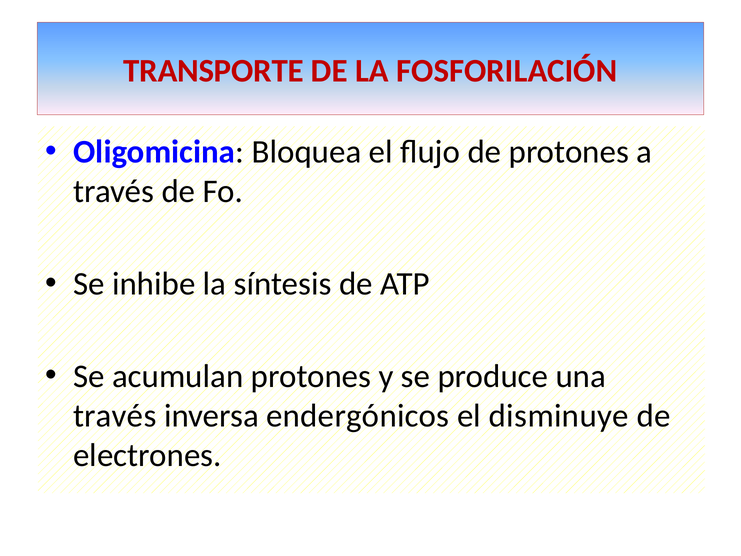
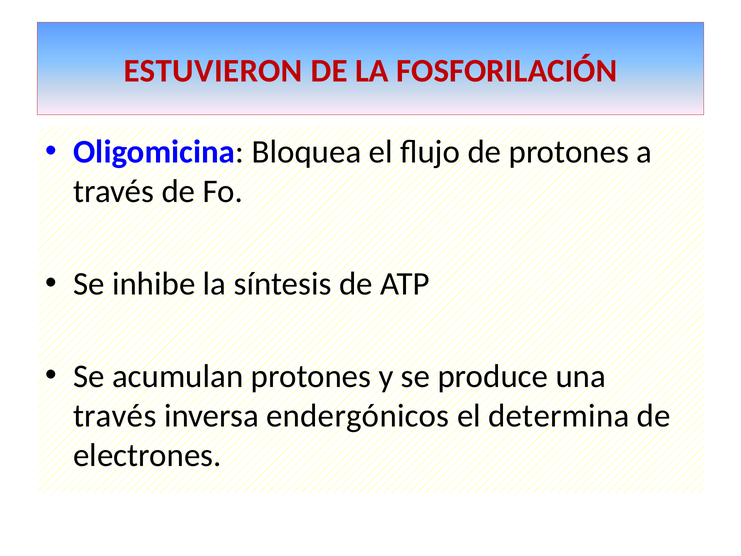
TRANSPORTE: TRANSPORTE -> ESTUVIERON
disminuye: disminuye -> determina
